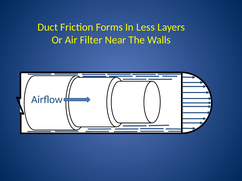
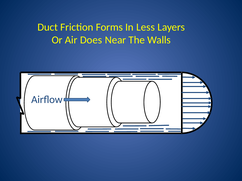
Filter: Filter -> Does
